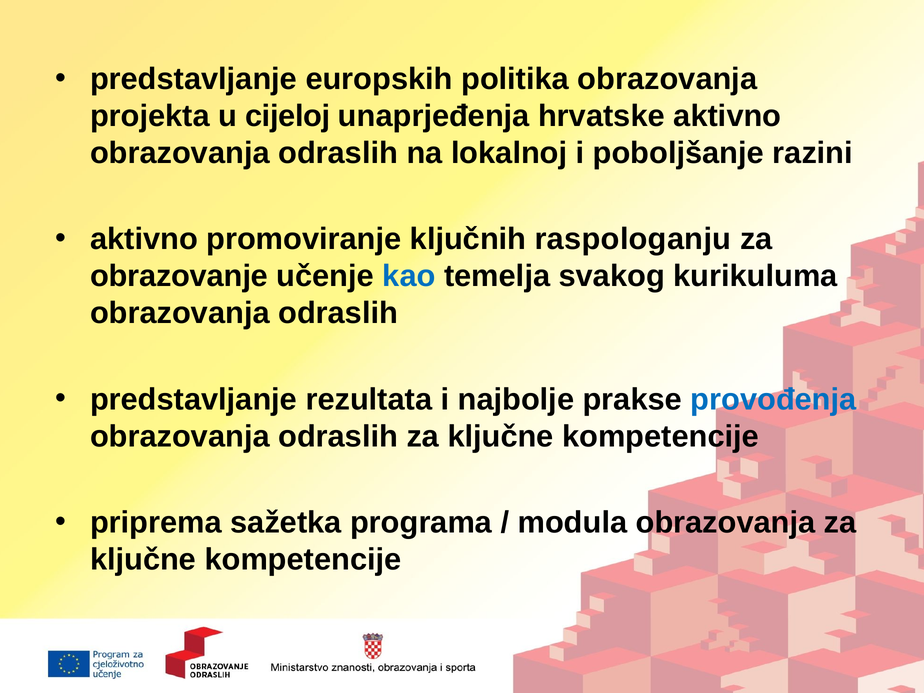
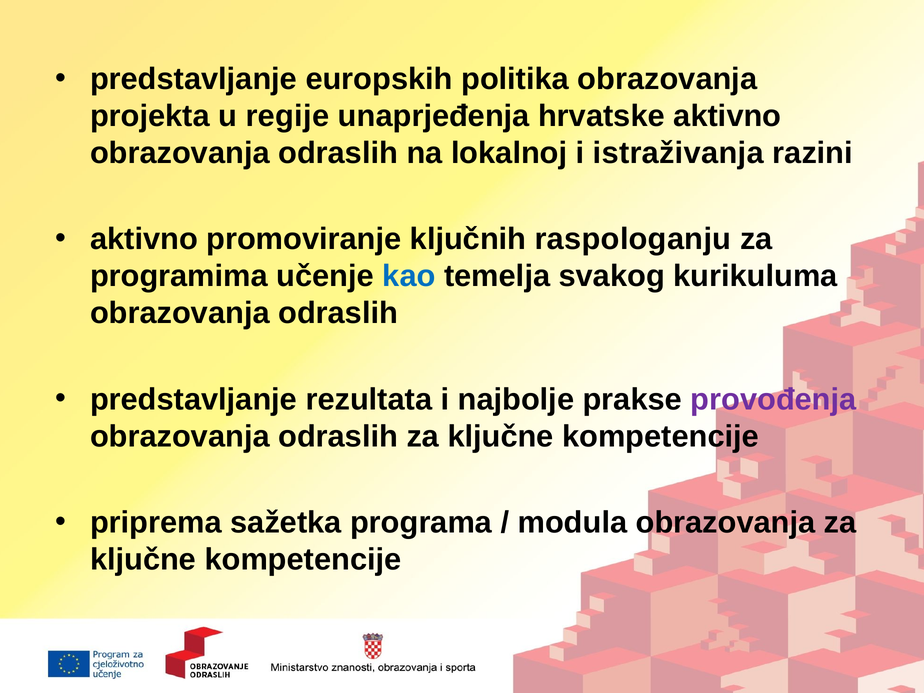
cijeloj: cijeloj -> regije
poboljšanje: poboljšanje -> istraživanja
obrazovanje: obrazovanje -> programima
provođenja colour: blue -> purple
